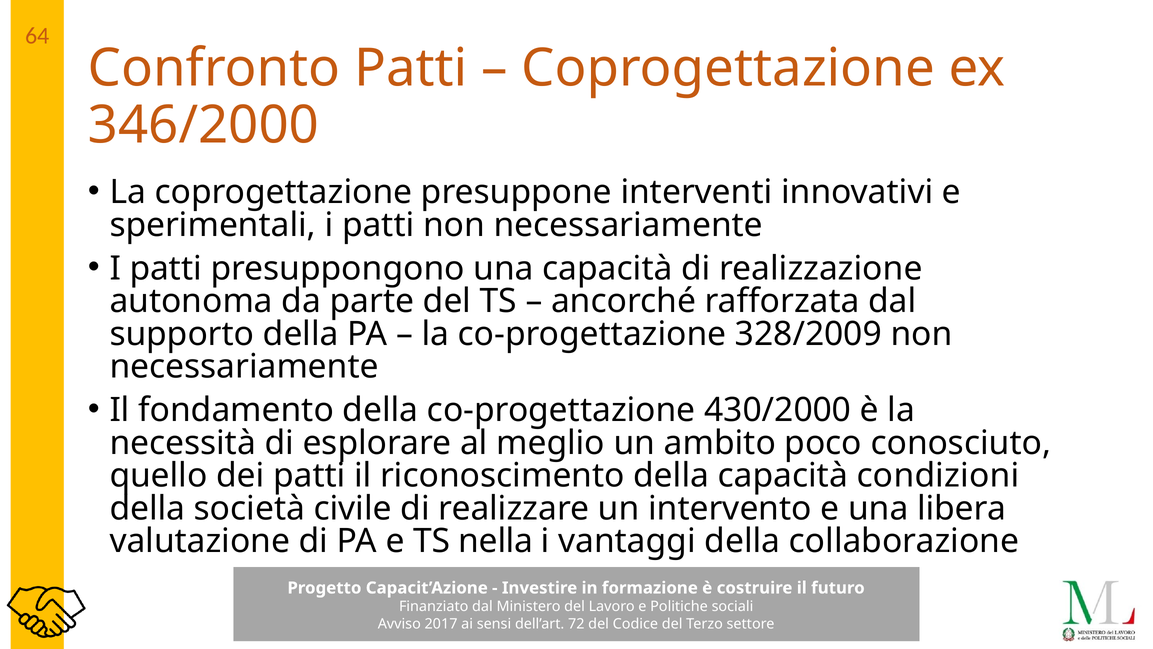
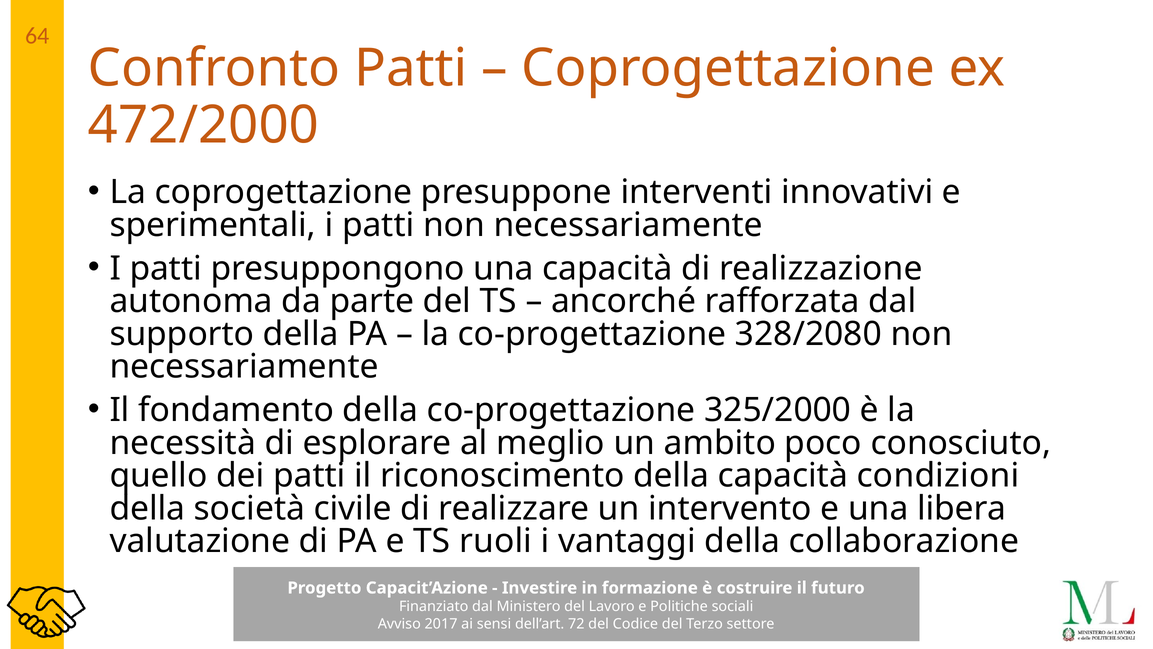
346/2000: 346/2000 -> 472/2000
328/2009: 328/2009 -> 328/2080
430/2000: 430/2000 -> 325/2000
nella: nella -> ruoli
